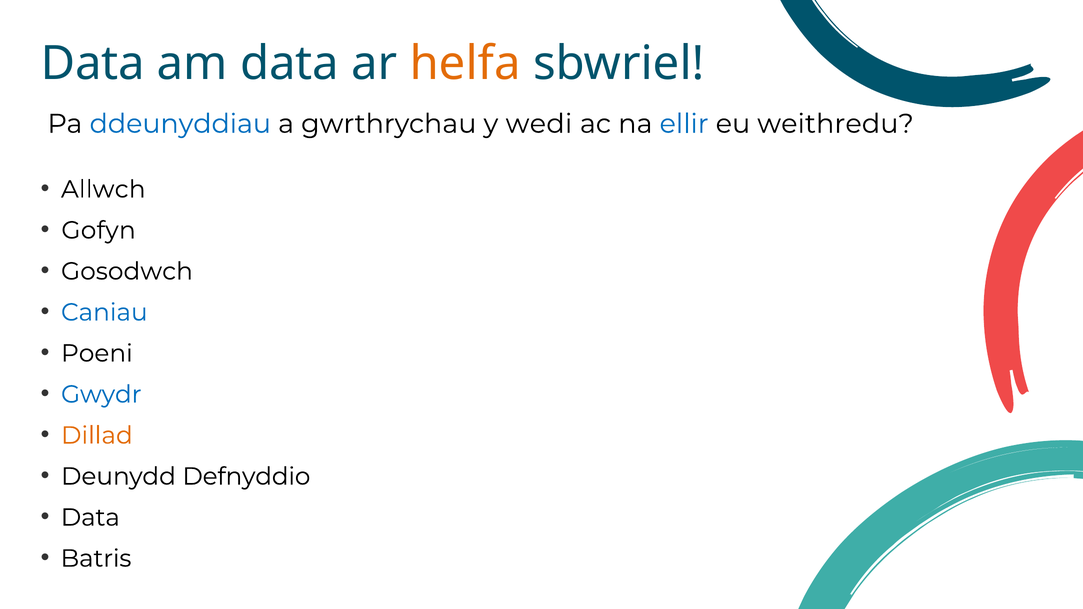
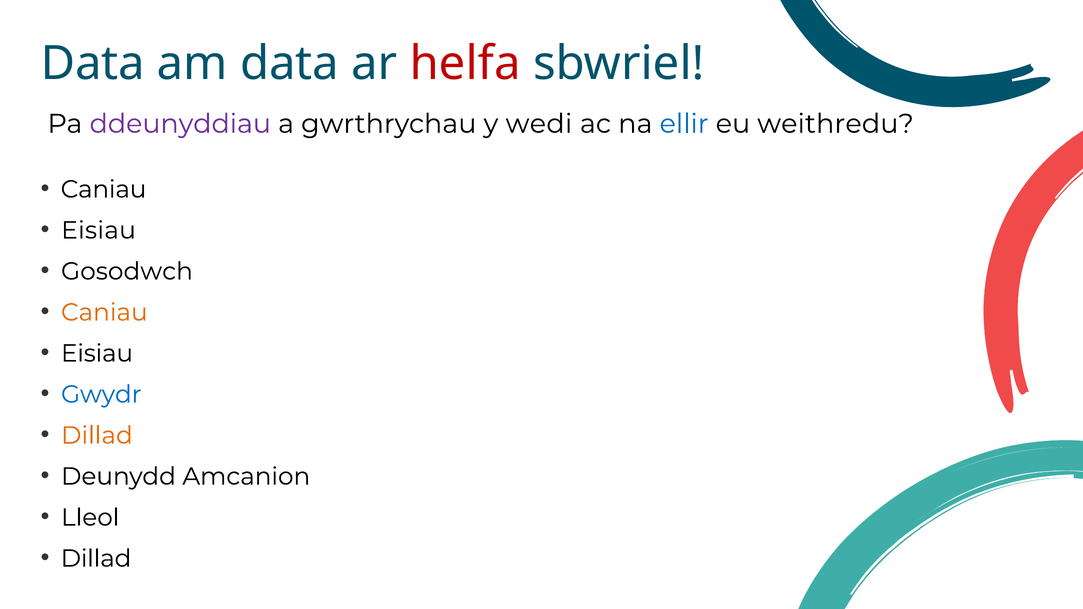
helfa colour: orange -> red
ddeunyddiau colour: blue -> purple
Allwch at (103, 189): Allwch -> Caniau
Gofyn at (99, 230): Gofyn -> Eisiau
Caniau at (104, 312) colour: blue -> orange
Poeni at (97, 354): Poeni -> Eisiau
Defnyddio: Defnyddio -> Amcanion
Data at (90, 518): Data -> Lleol
Batris at (96, 559): Batris -> Dillad
